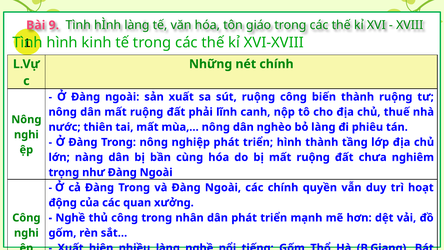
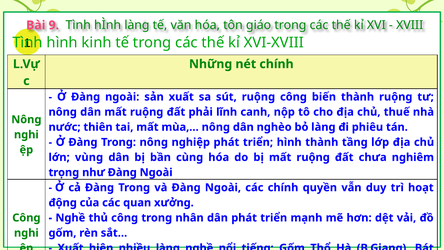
lớn nàng: nàng -> vùng
